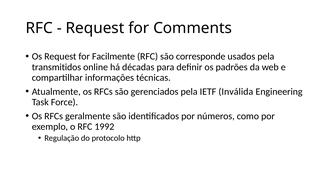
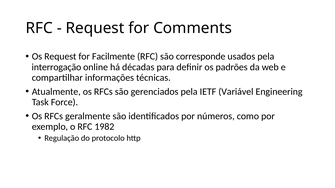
transmitidos: transmitidos -> interrogação
Inválida: Inválida -> Variável
1992: 1992 -> 1982
